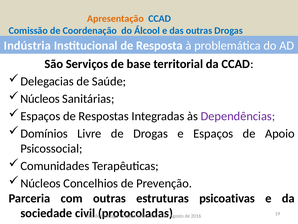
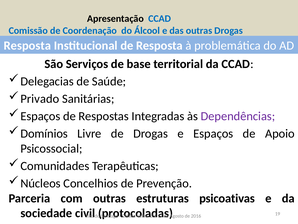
Apresentação colour: orange -> black
Indústria at (27, 46): Indústria -> Resposta
Núcleos at (40, 99): Núcleos -> Privado
